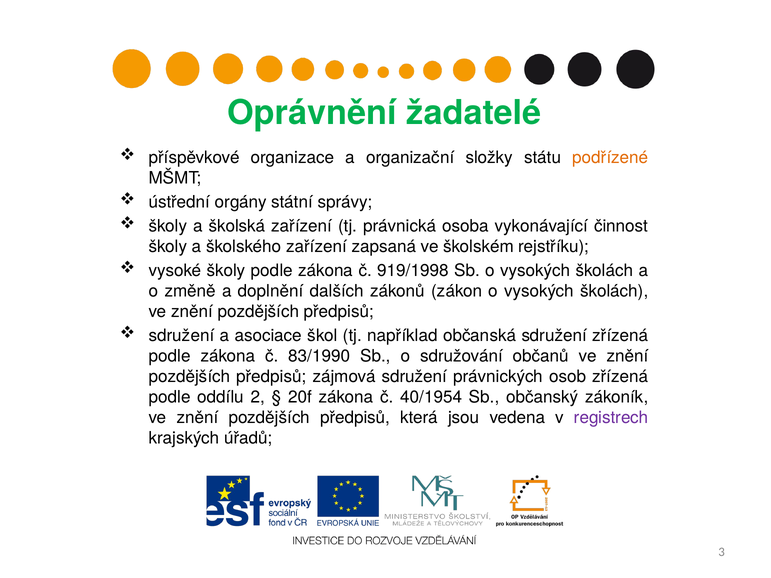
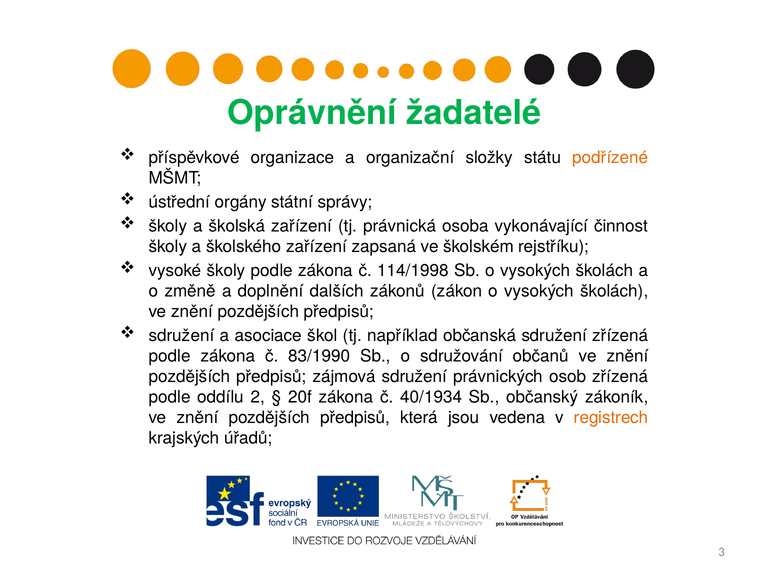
919/1998: 919/1998 -> 114/1998
40/1954: 40/1954 -> 40/1934
registrech colour: purple -> orange
